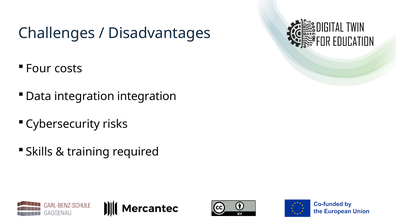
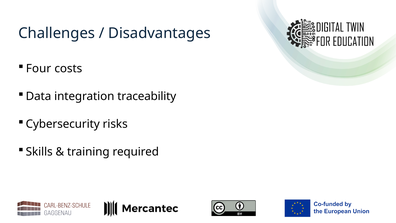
integration integration: integration -> traceability
